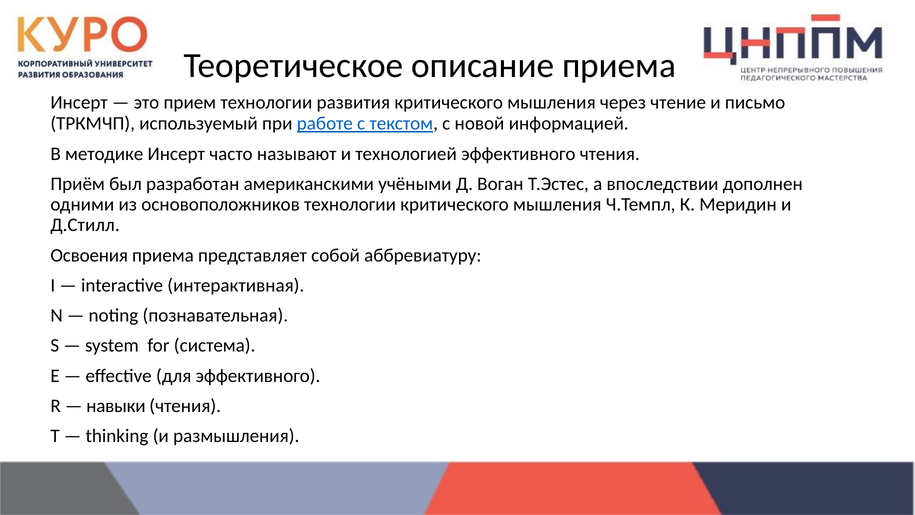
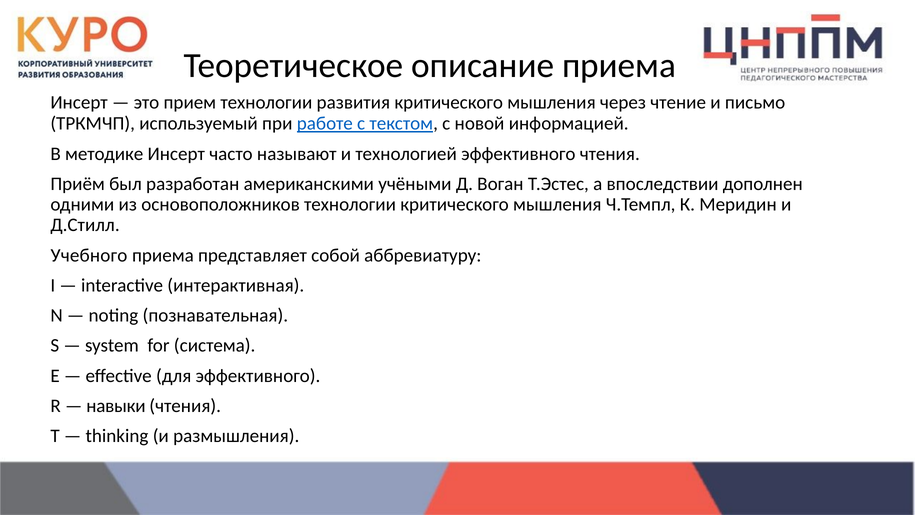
Освоения: Освоения -> Учебного
